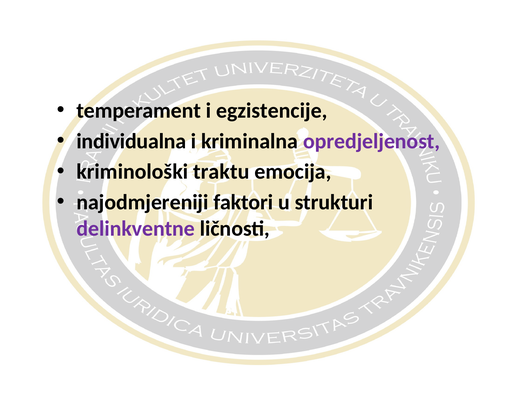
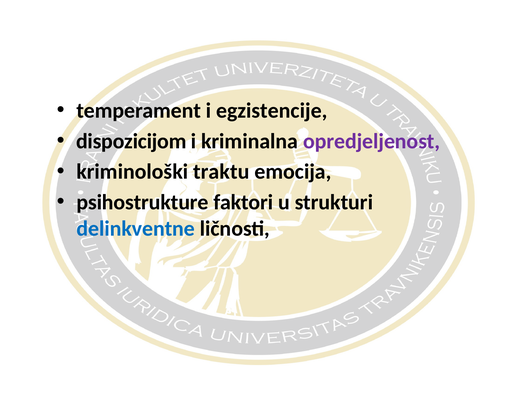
individualna: individualna -> dispozicijom
najodmjereniji: najodmjereniji -> psihostrukture
delinkventne colour: purple -> blue
